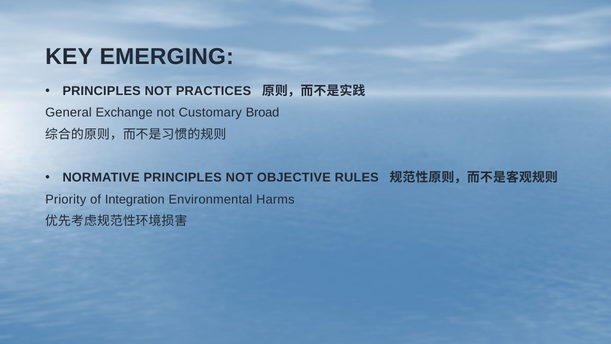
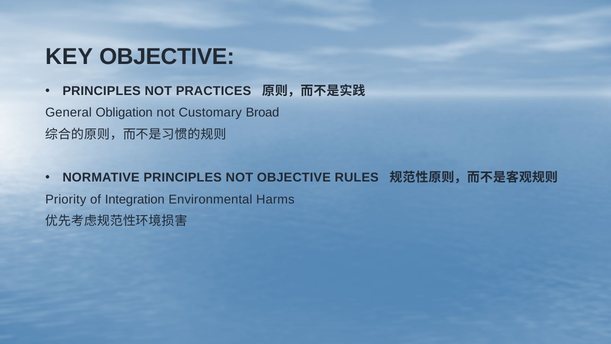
KEY EMERGING: EMERGING -> OBJECTIVE
Exchange: Exchange -> Obligation
